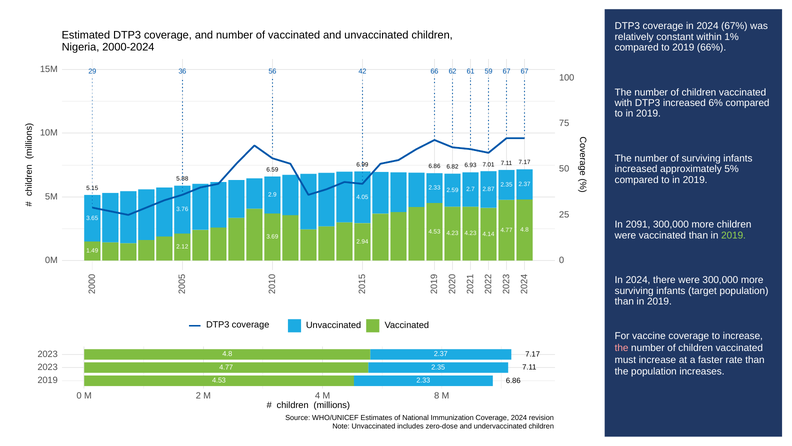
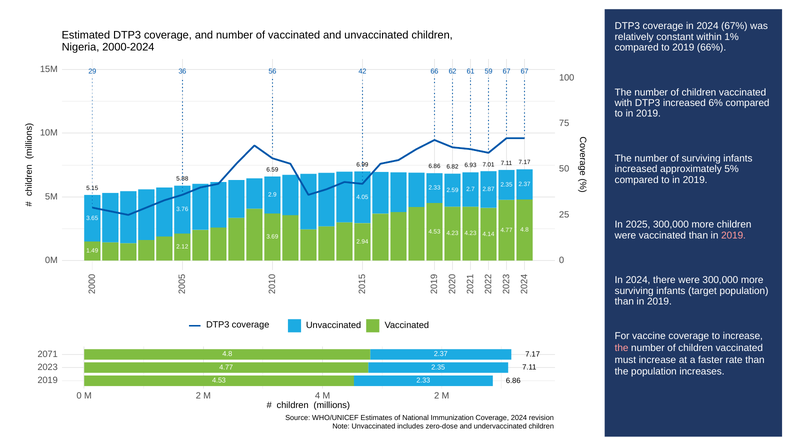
2091: 2091 -> 2025
2019 at (734, 235) colour: light green -> pink
2023 at (48, 354): 2023 -> 2071
4 M 8: 8 -> 2
